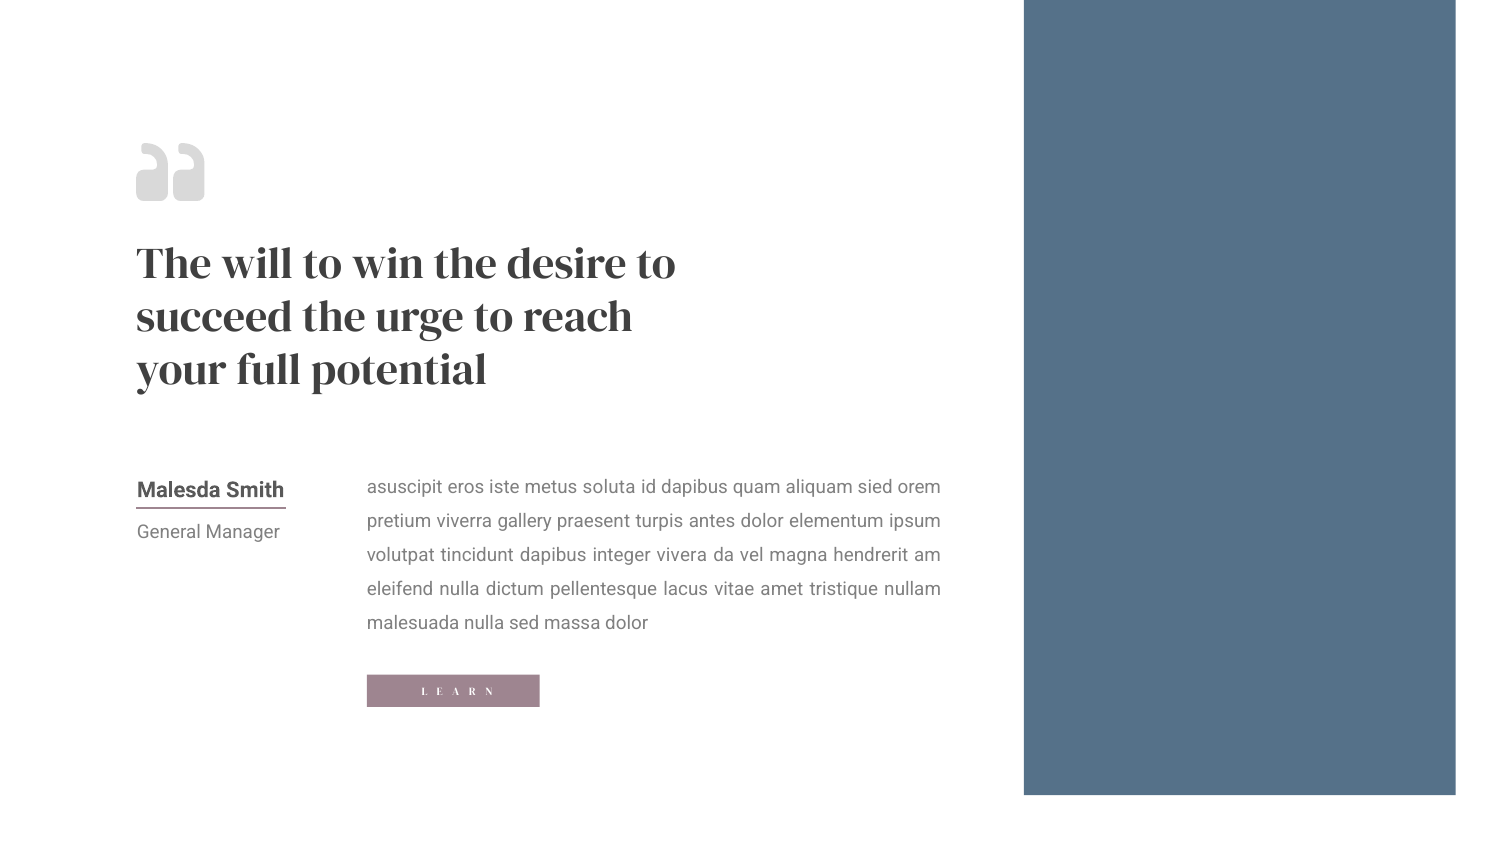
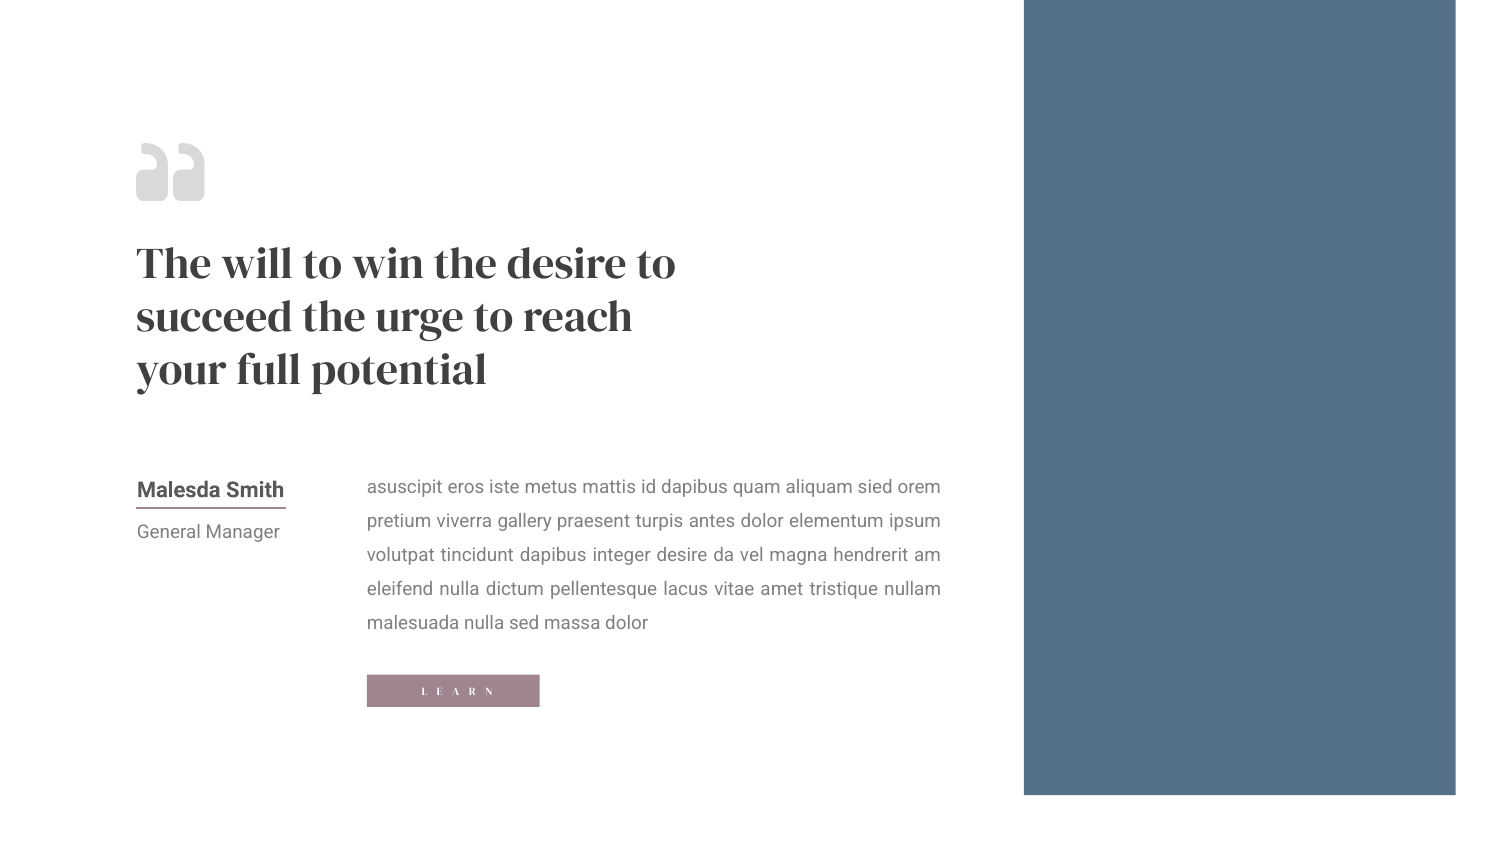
soluta: soluta -> mattis
integer vivera: vivera -> desire
